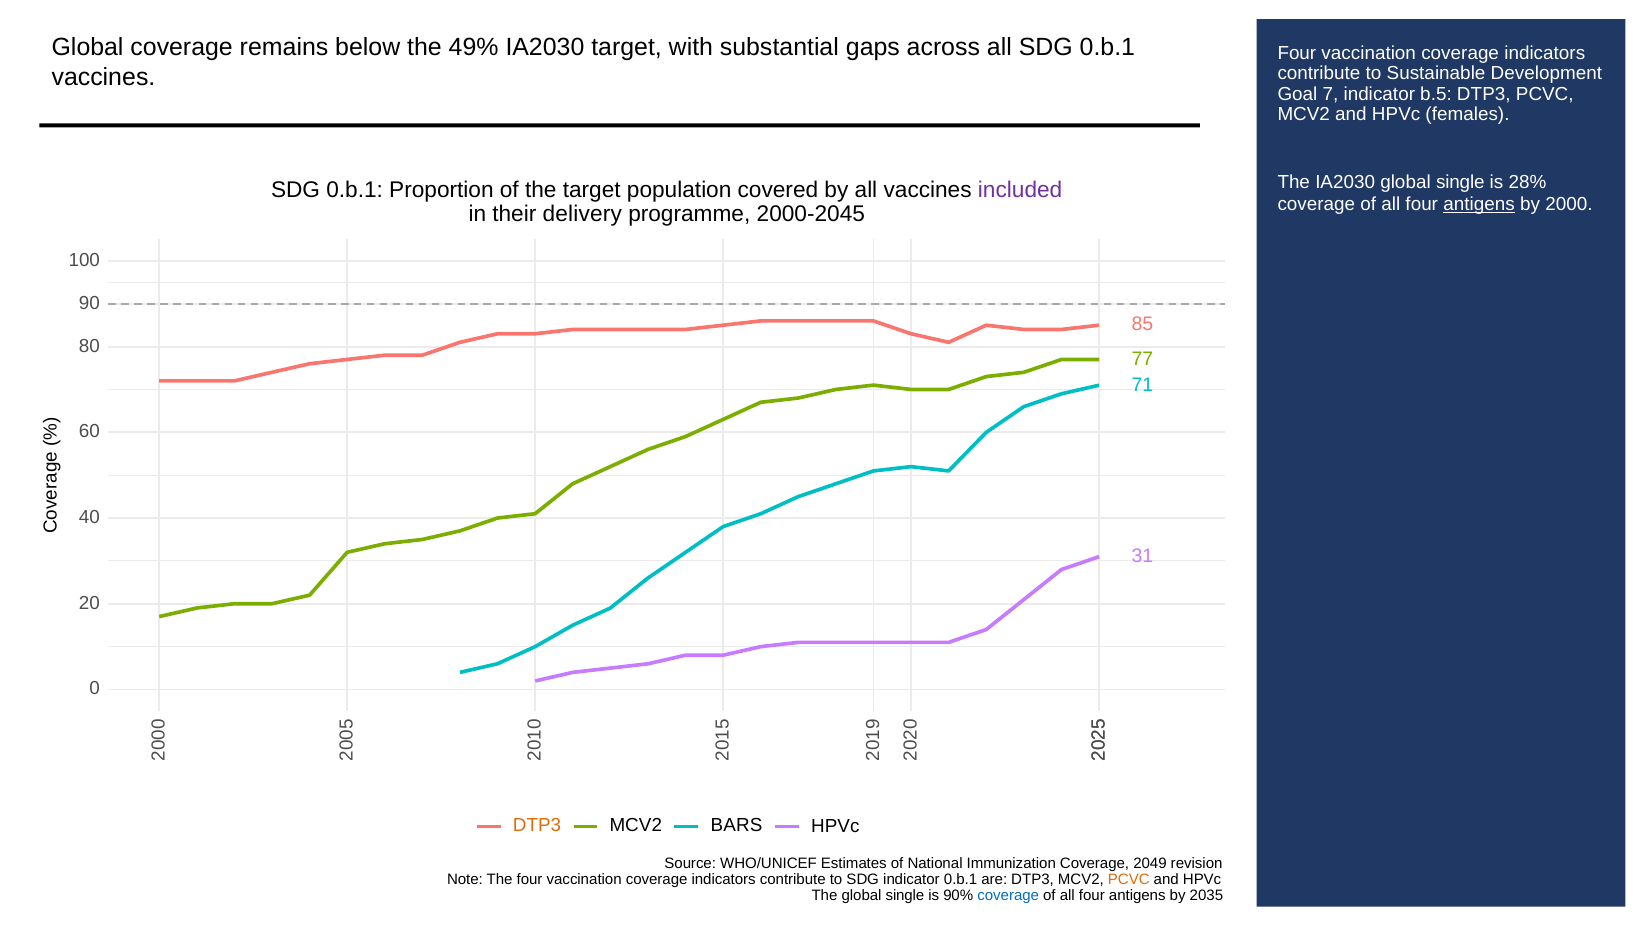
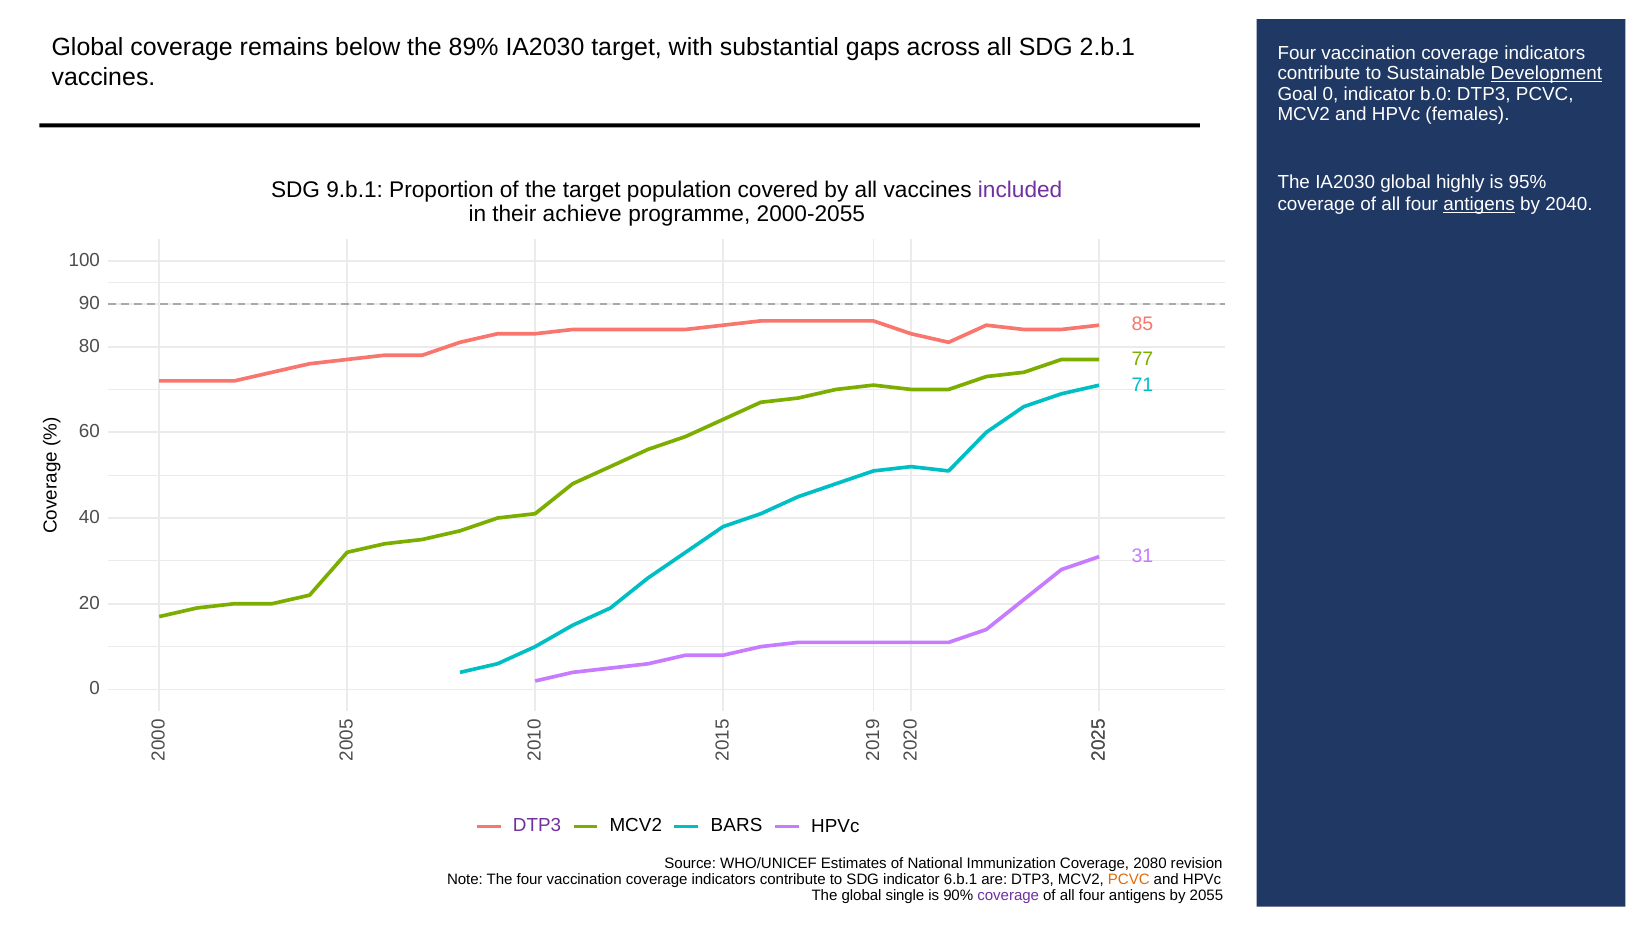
49%: 49% -> 89%
all SDG 0.b.1: 0.b.1 -> 2.b.1
Development underline: none -> present
Goal 7: 7 -> 0
b.5: b.5 -> b.0
IA2030 global single: single -> highly
28%: 28% -> 95%
0.b.1 at (355, 190): 0.b.1 -> 9.b.1
2000: 2000 -> 2040
delivery: delivery -> achieve
2000-2045: 2000-2045 -> 2000-2055
DTP3 at (537, 826) colour: orange -> purple
2049: 2049 -> 2080
indicator 0.b.1: 0.b.1 -> 6.b.1
coverage at (1008, 896) colour: blue -> purple
2035: 2035 -> 2055
